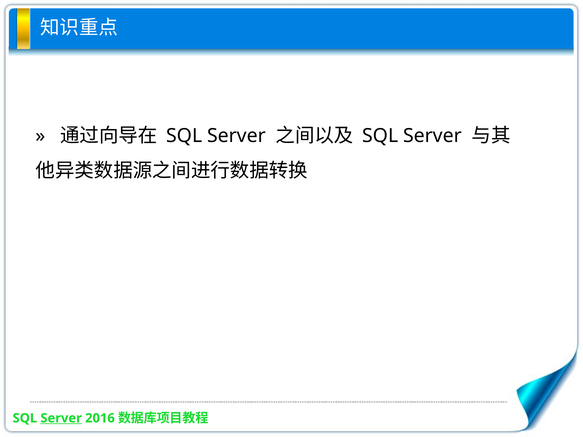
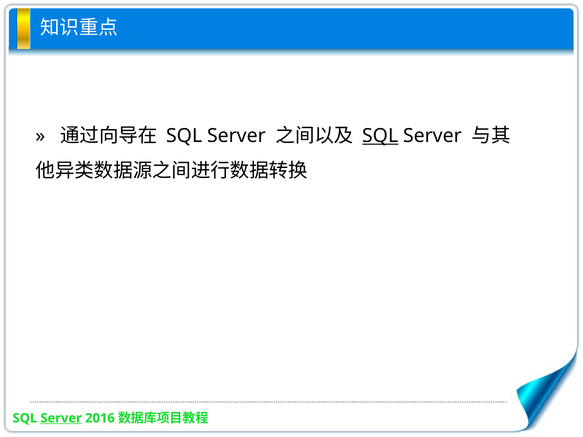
SQL at (380, 136) underline: none -> present
